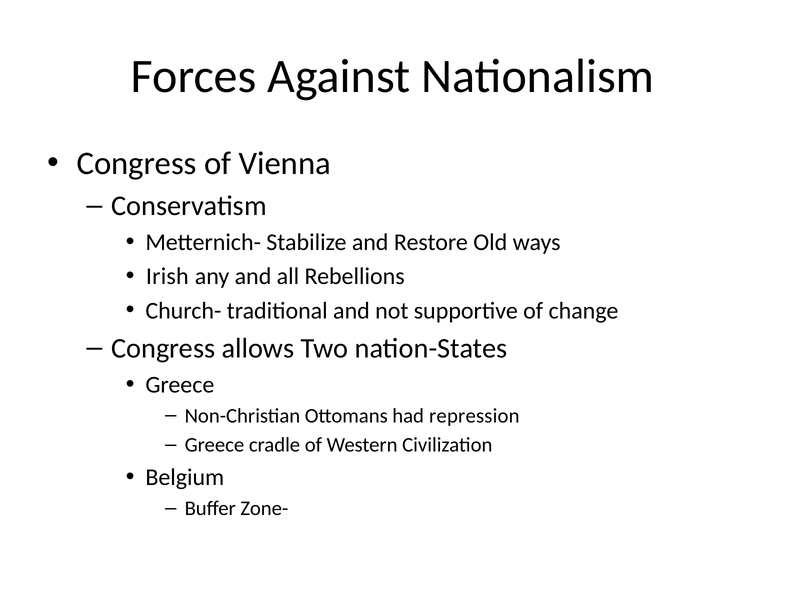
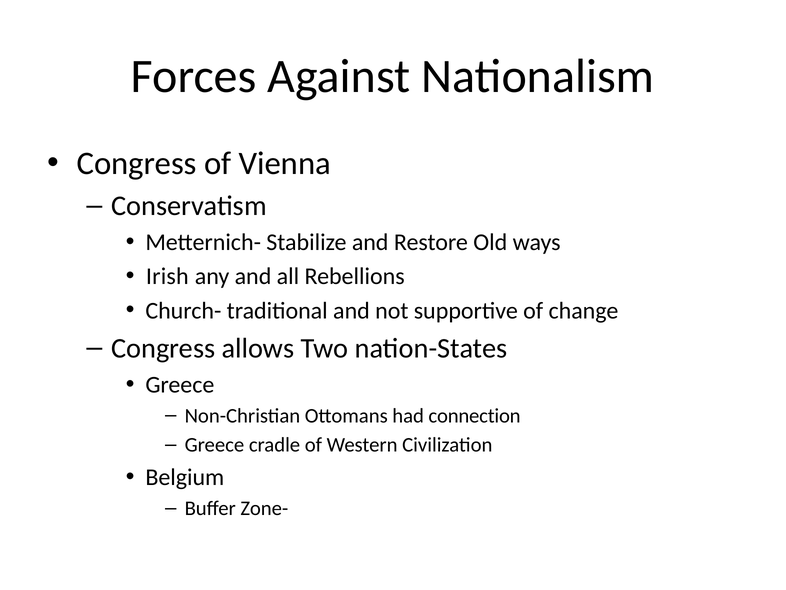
repression: repression -> connection
